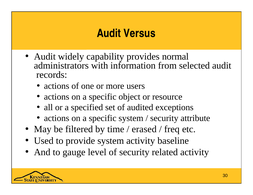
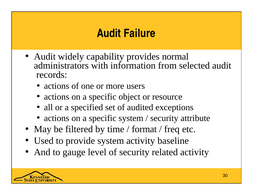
Versus: Versus -> Failure
erased: erased -> format
